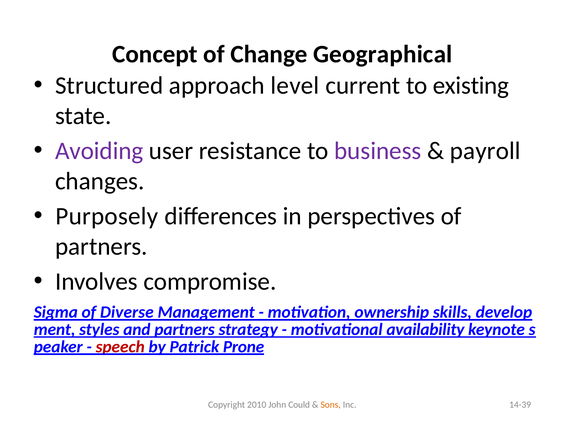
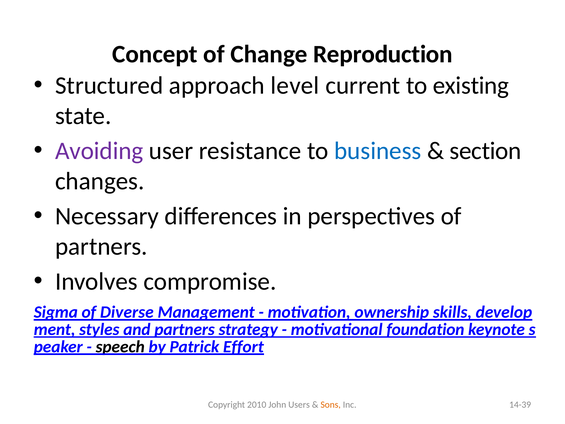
Geographical: Geographical -> Reproduction
business colour: purple -> blue
payroll: payroll -> section
Purposely: Purposely -> Necessary
availability: availability -> foundation
speech colour: red -> black
Prone: Prone -> Effort
Could: Could -> Users
